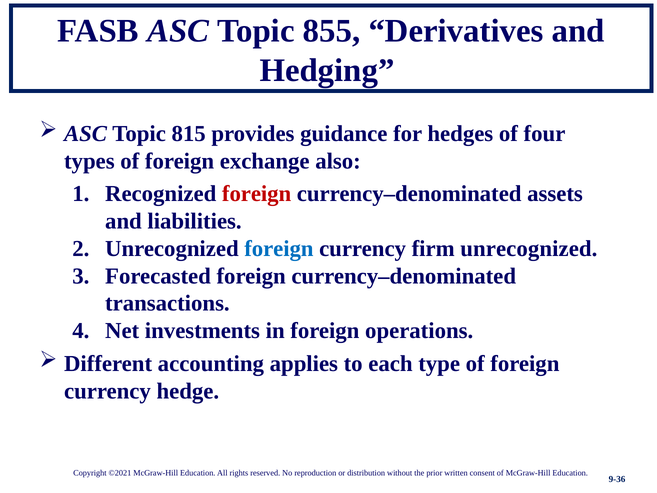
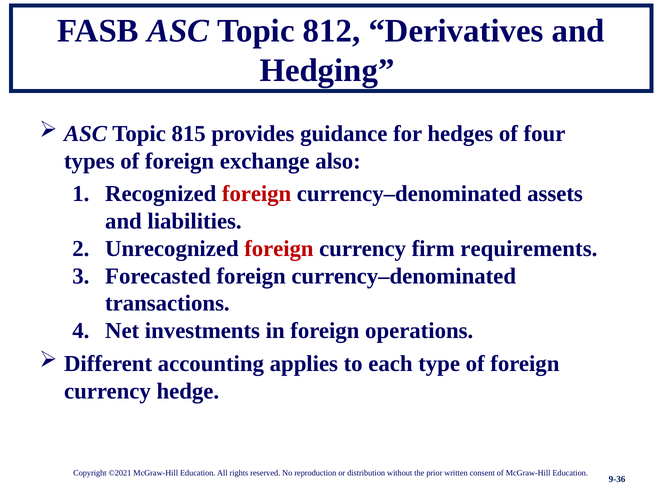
855: 855 -> 812
foreign at (279, 248) colour: blue -> red
firm unrecognized: unrecognized -> requirements
